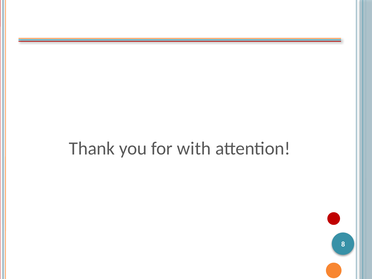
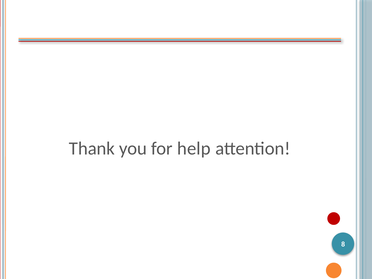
with: with -> help
